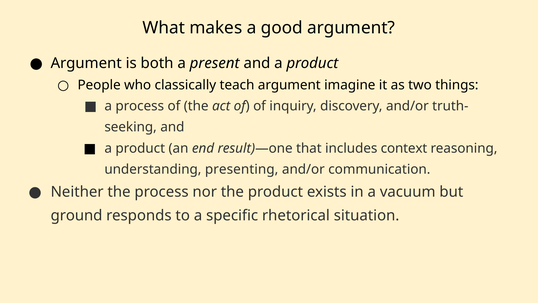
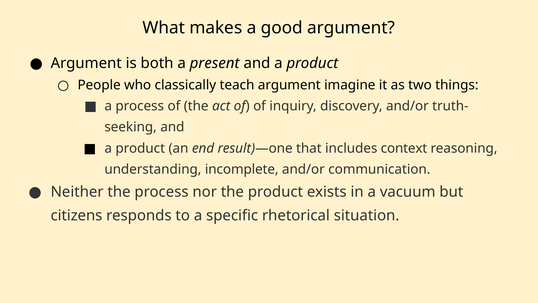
presenting: presenting -> incomplete
ground: ground -> citizens
